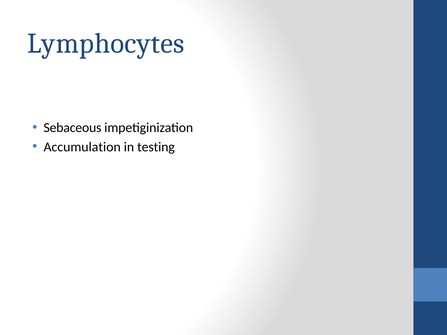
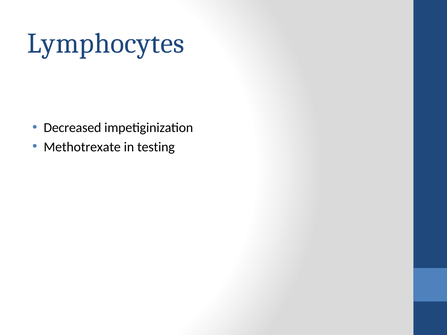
Sebaceous: Sebaceous -> Decreased
Accumulation: Accumulation -> Methotrexate
